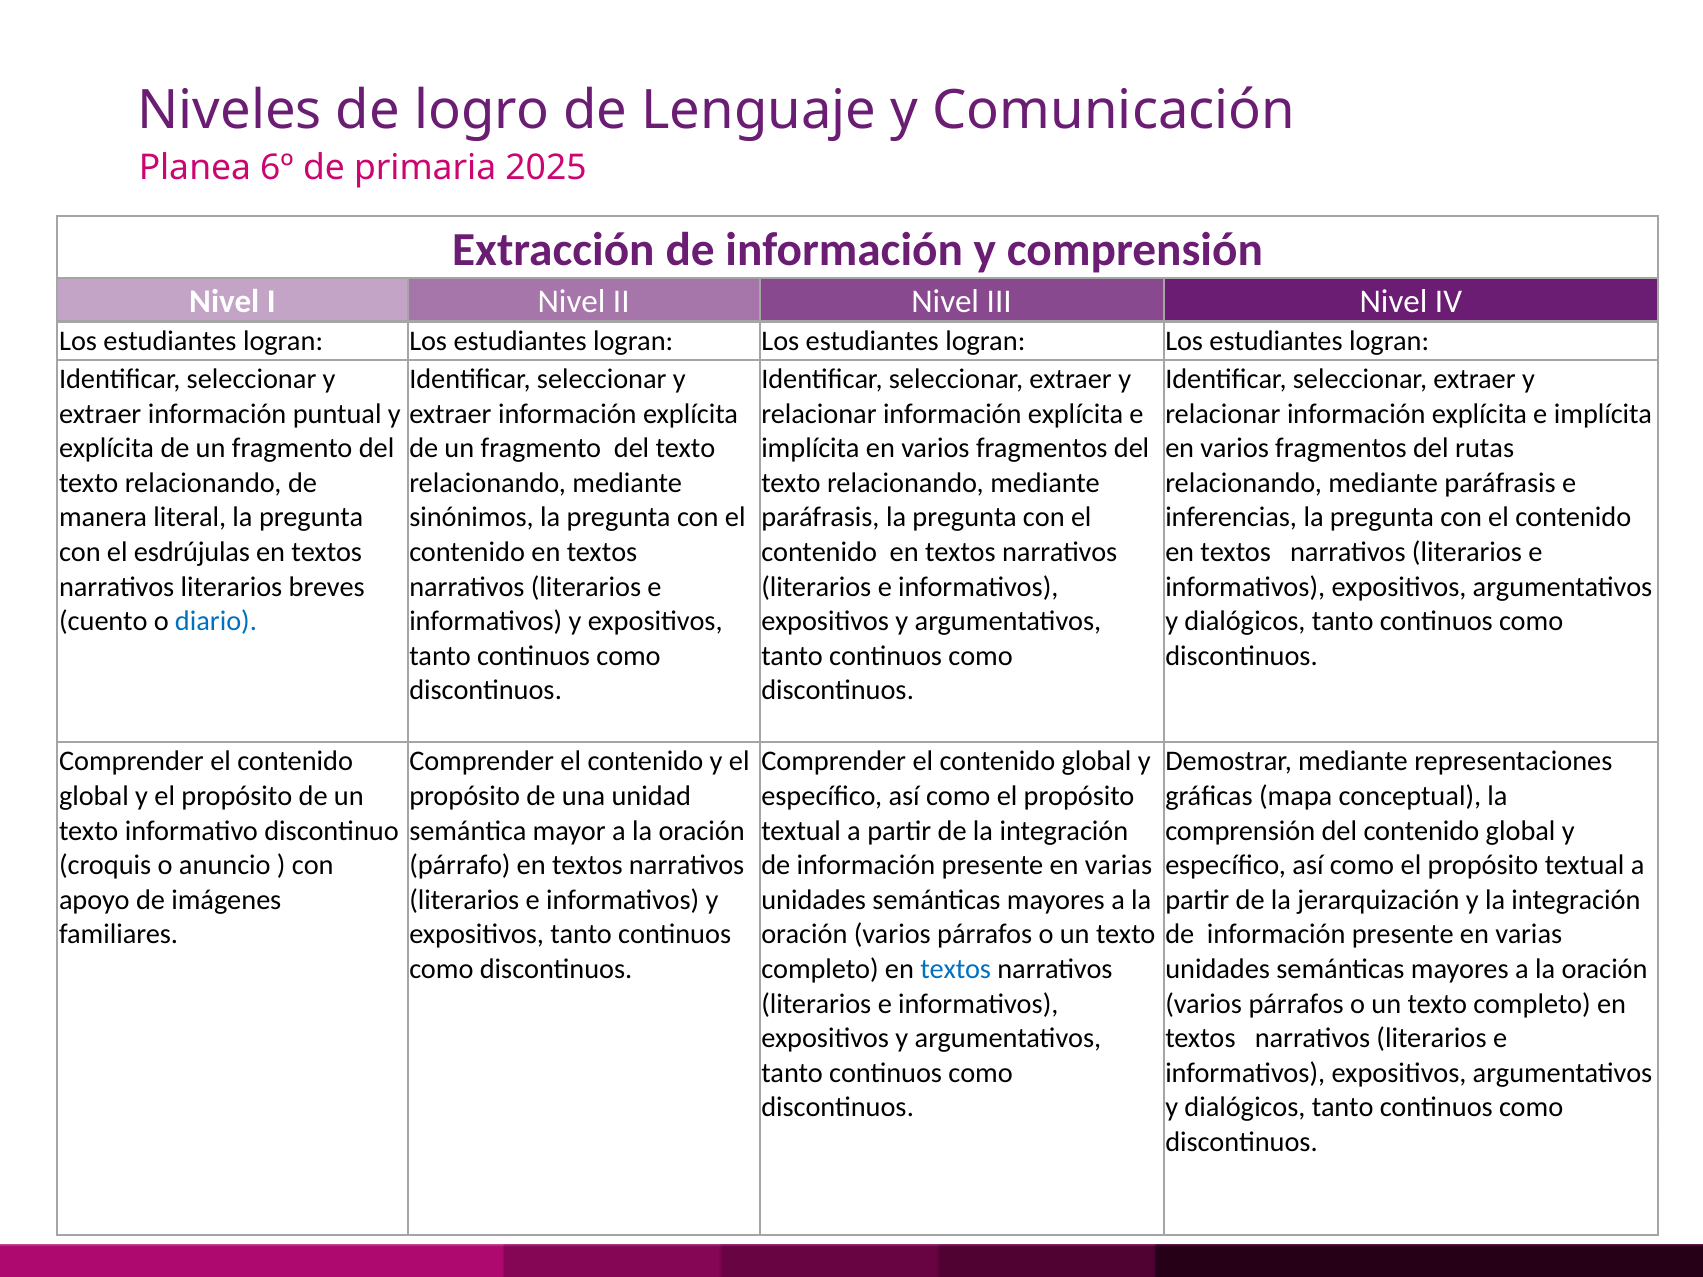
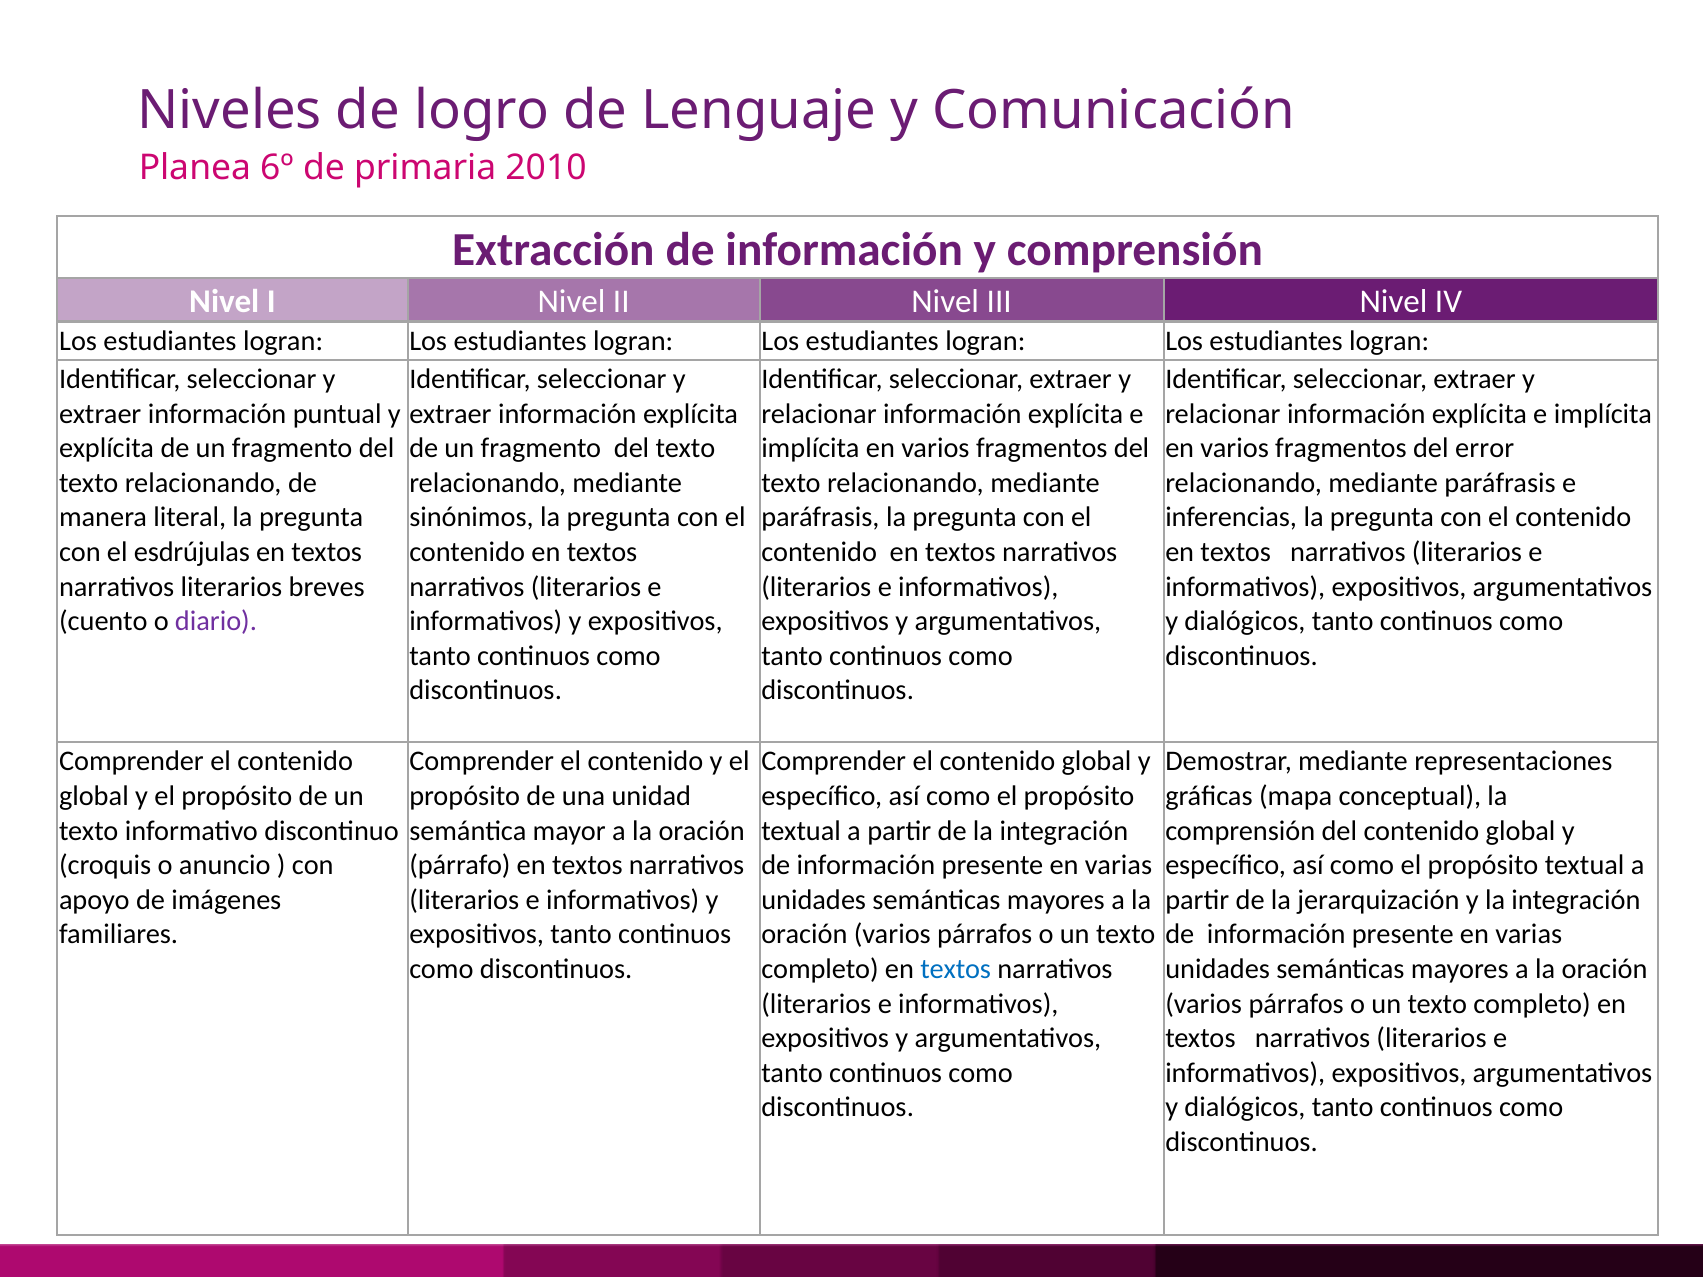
2025: 2025 -> 2010
rutas: rutas -> error
diario colour: blue -> purple
